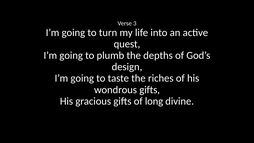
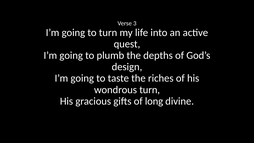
wondrous gifts: gifts -> turn
